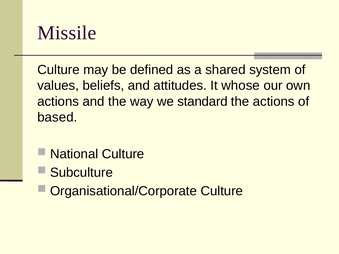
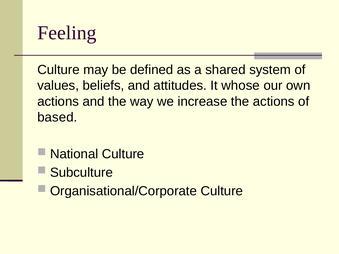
Missile: Missile -> Feeling
standard: standard -> increase
